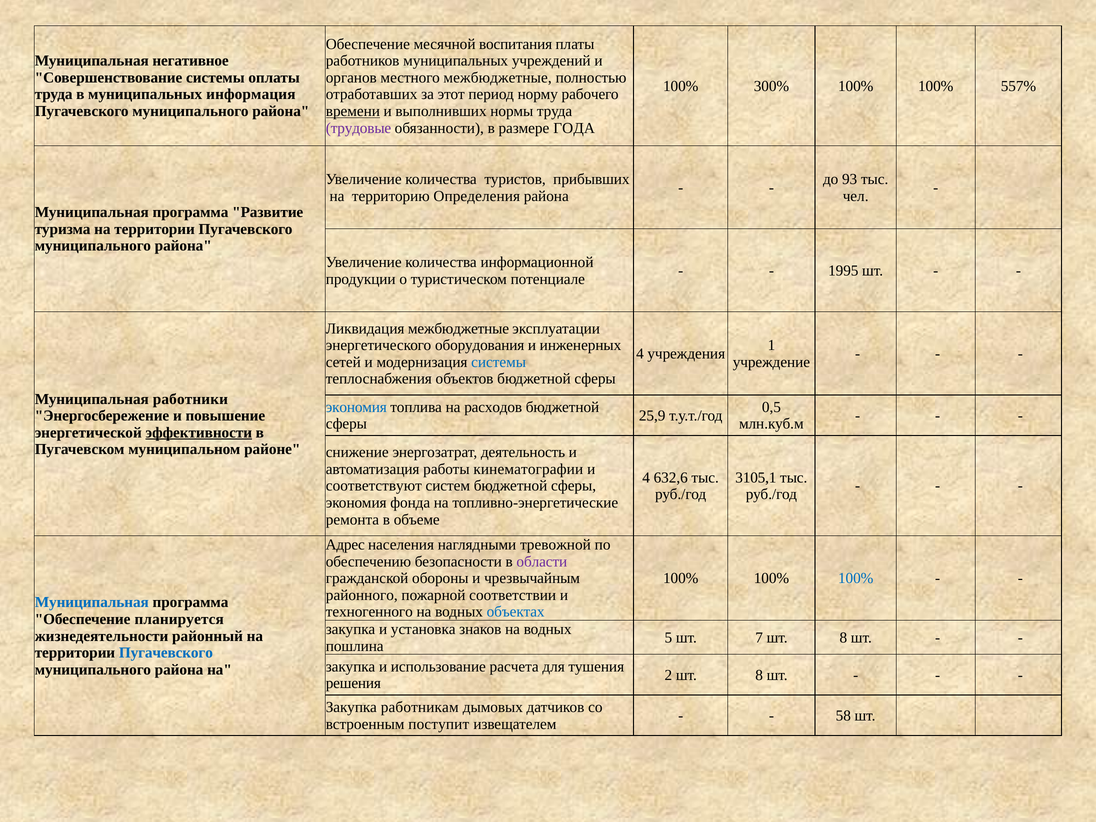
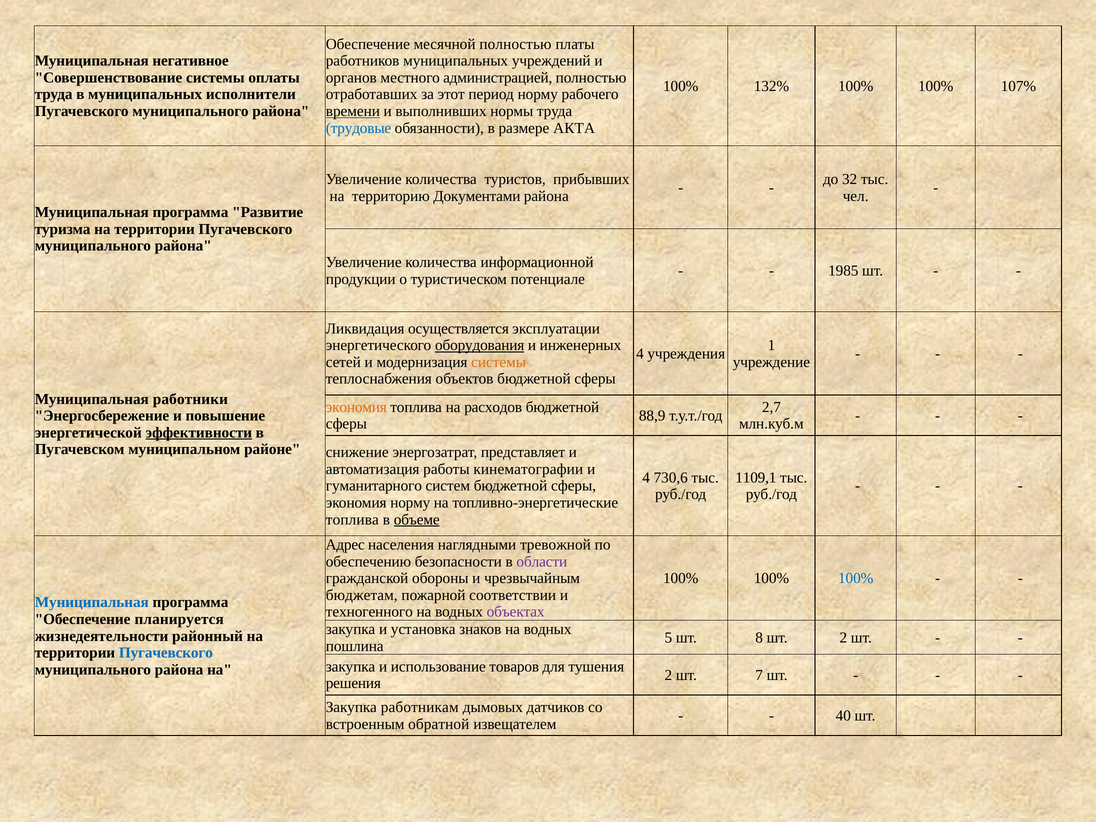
месячной воспитания: воспитания -> полностью
местного межбюджетные: межбюджетные -> администрацией
300%: 300% -> 132%
557%: 557% -> 107%
информация: информация -> исполнители
трудовые colour: purple -> blue
ГОДА: ГОДА -> АКТА
93: 93 -> 32
Определения: Определения -> Документами
1995: 1995 -> 1985
Ликвидация межбюджетные: межбюджетные -> осуществляется
оборудования underline: none -> present
системы at (499, 362) colour: blue -> orange
экономия at (356, 407) colour: blue -> orange
0,5: 0,5 -> 2,7
25,9: 25,9 -> 88,9
деятельность: деятельность -> представляет
632,6: 632,6 -> 730,6
3105,1: 3105,1 -> 1109,1
соответствуют: соответствуют -> гуманитарного
экономия фонда: фонда -> норму
ремонта at (352, 520): ремонта -> топлива
объеме underline: none -> present
районного: районного -> бюджетам
объектах colour: blue -> purple
7: 7 -> 8
8 at (843, 638): 8 -> 2
расчета: расчета -> товаров
2 шт 8: 8 -> 7
58: 58 -> 40
поступит: поступит -> обратной
